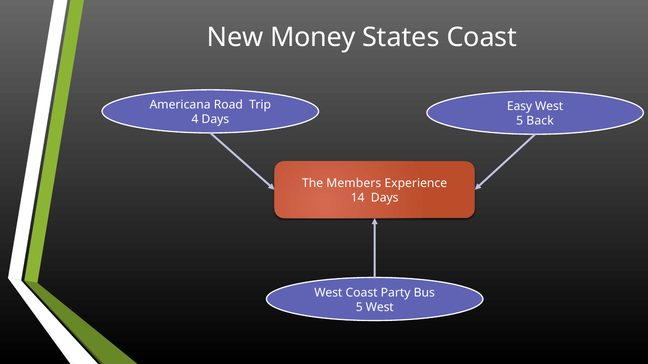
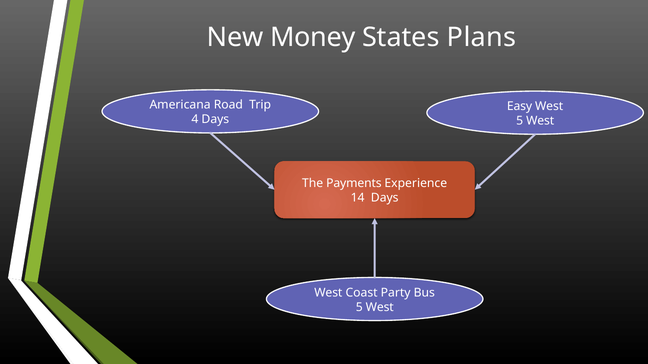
States Coast: Coast -> Plans
Back at (540, 121): Back -> West
Members: Members -> Payments
